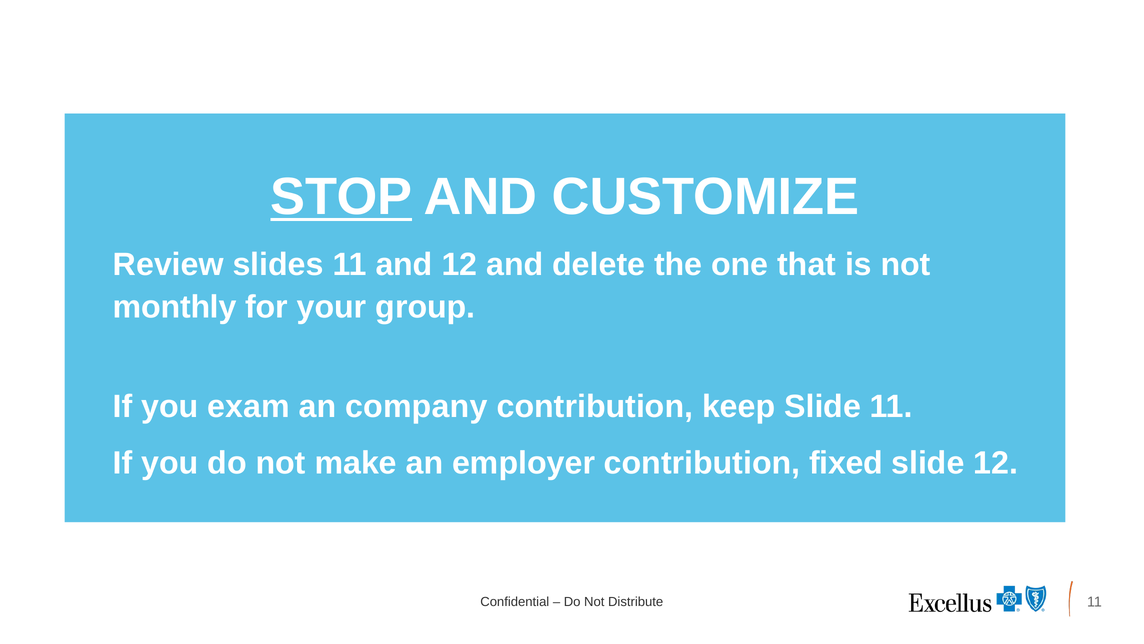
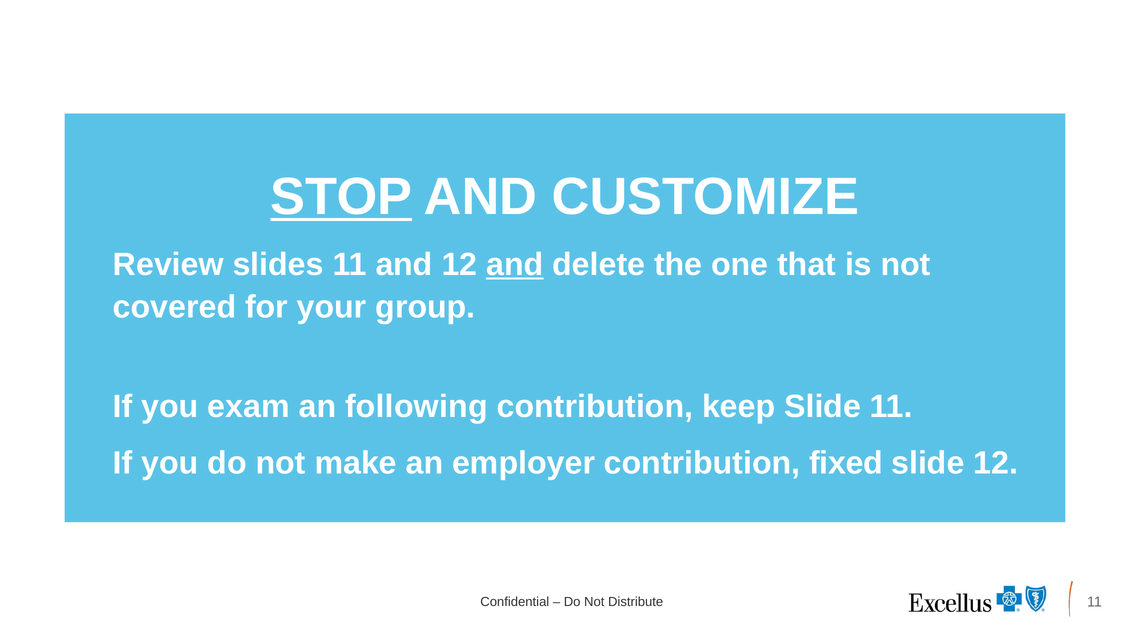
and at (515, 264) underline: none -> present
monthly: monthly -> covered
company: company -> following
